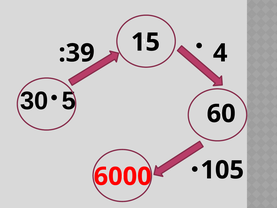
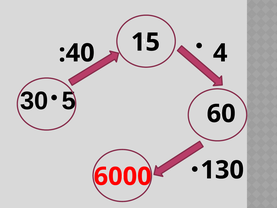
:39: :39 -> :40
105: 105 -> 130
